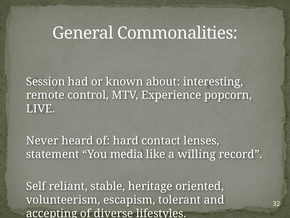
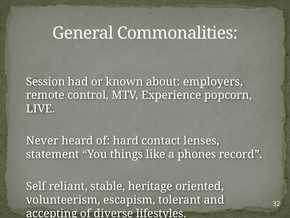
interesting: interesting -> employers
media: media -> things
willing: willing -> phones
